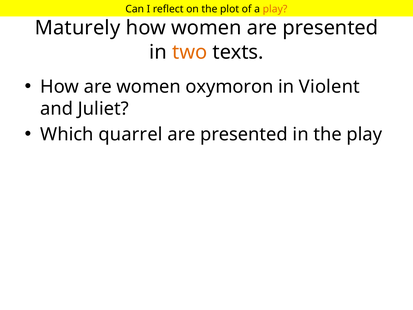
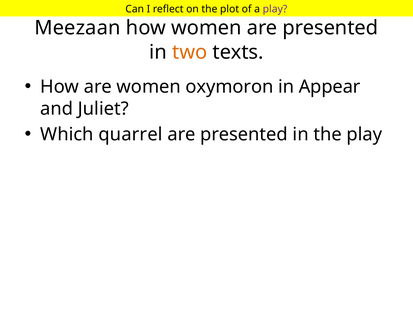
play at (275, 9) colour: orange -> purple
Maturely: Maturely -> Meezaan
Violent: Violent -> Appear
